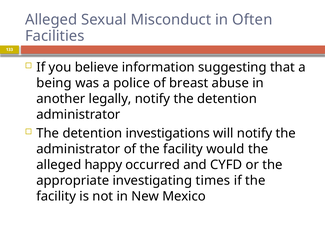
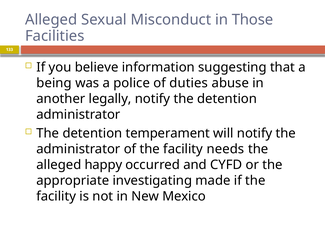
Often: Often -> Those
breast: breast -> duties
investigations: investigations -> temperament
would: would -> needs
times: times -> made
